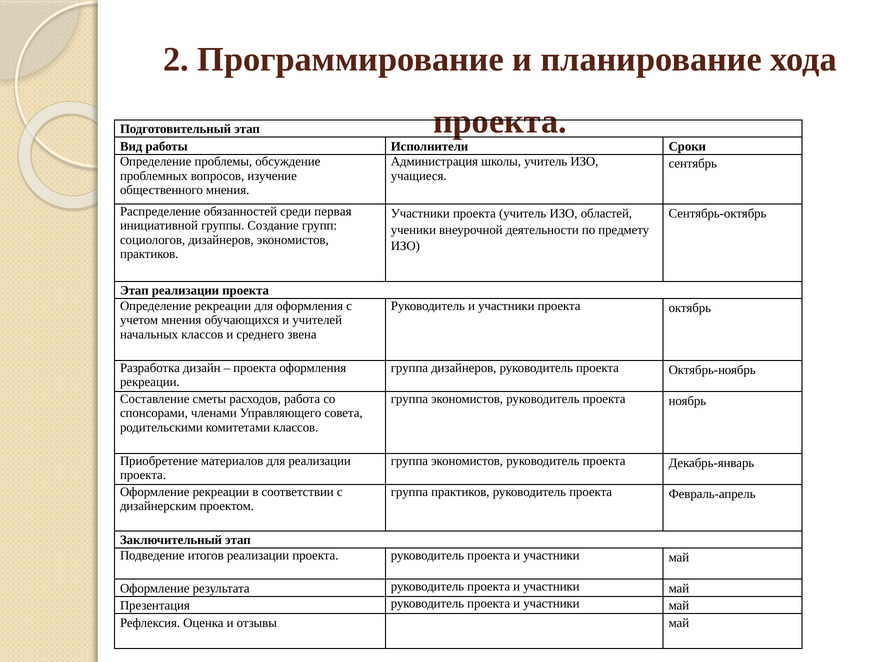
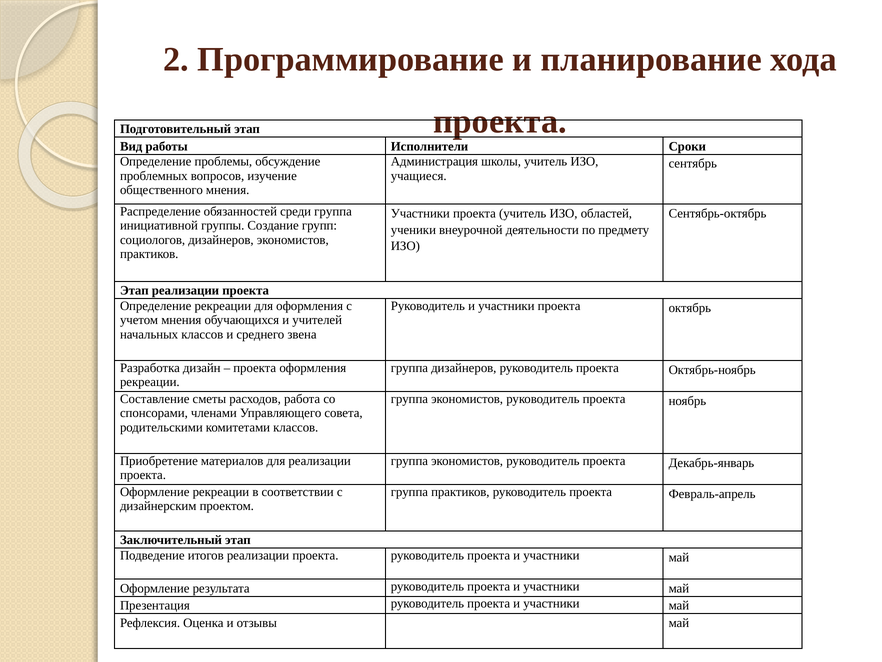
среди первая: первая -> группа
